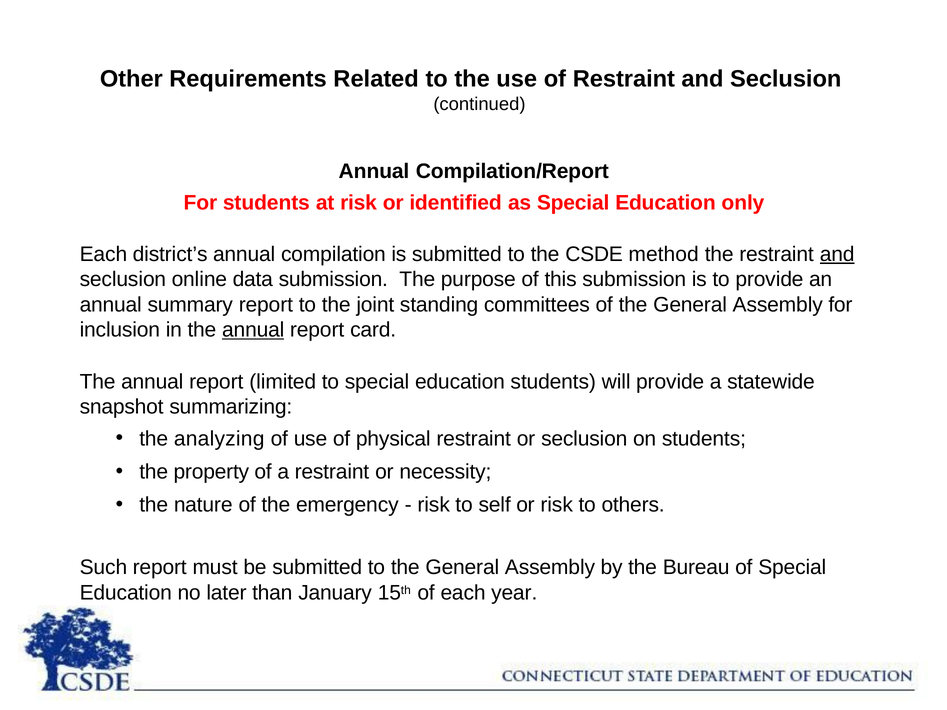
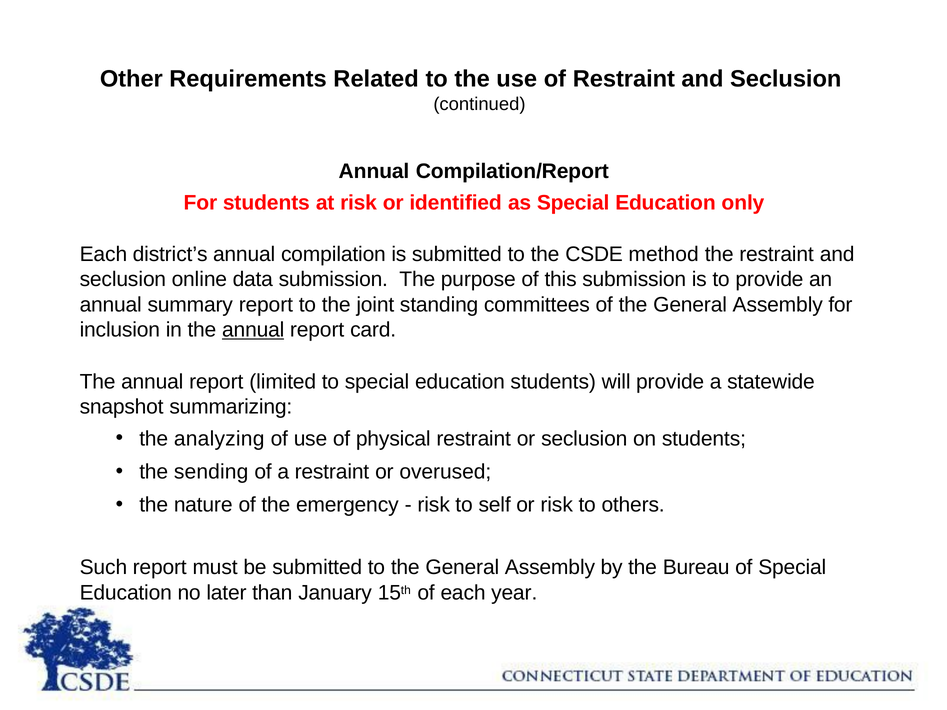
and at (837, 254) underline: present -> none
property: property -> sending
necessity: necessity -> overused
